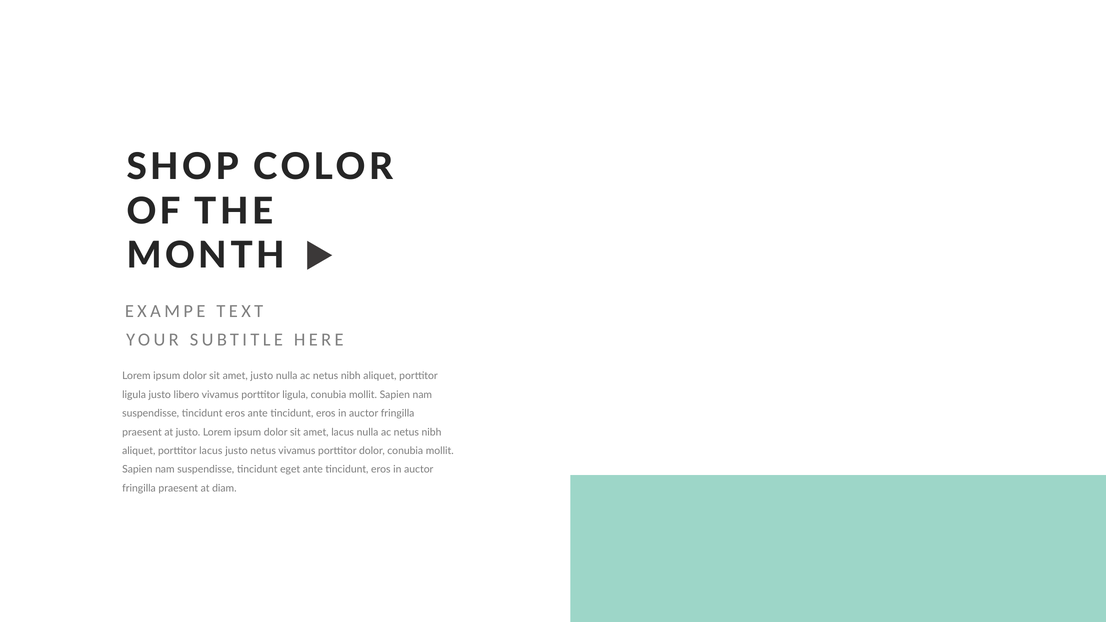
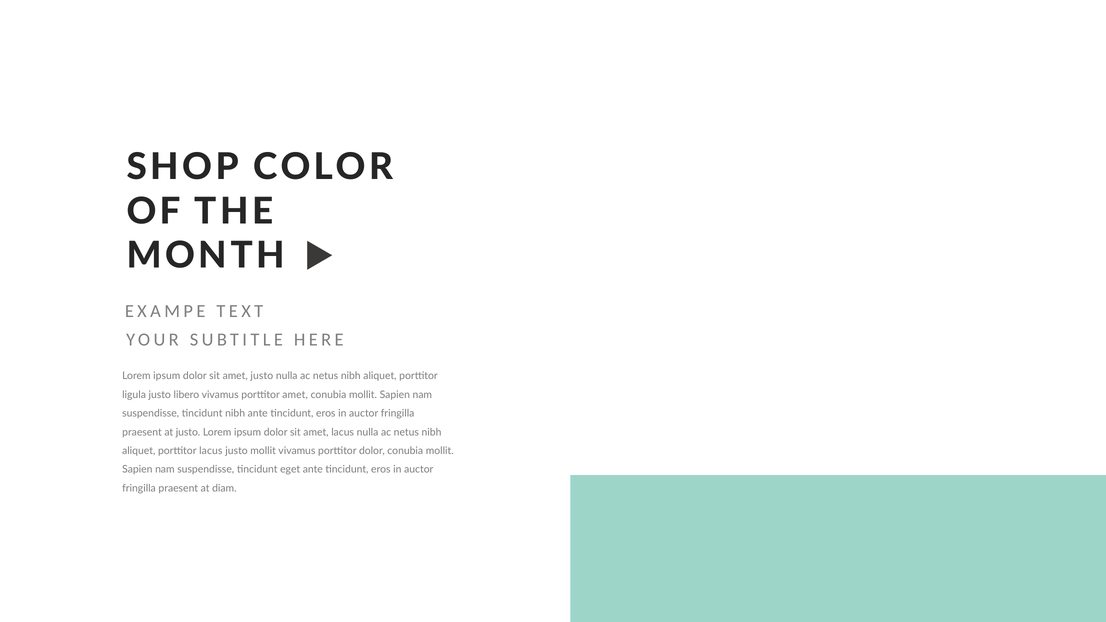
vivamus porttitor ligula: ligula -> amet
suspendisse tincidunt eros: eros -> nibh
justo netus: netus -> mollit
